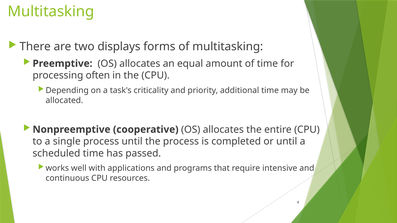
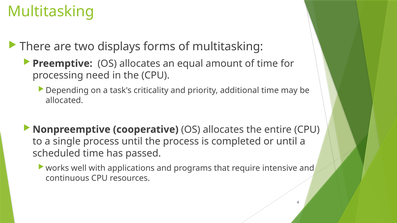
often: often -> need
